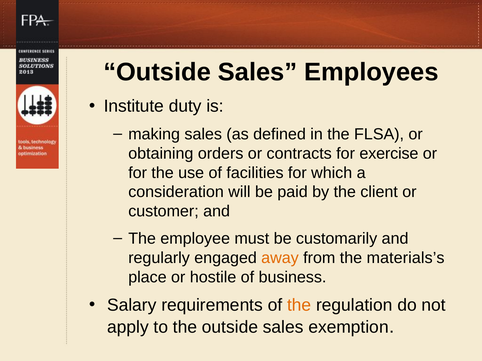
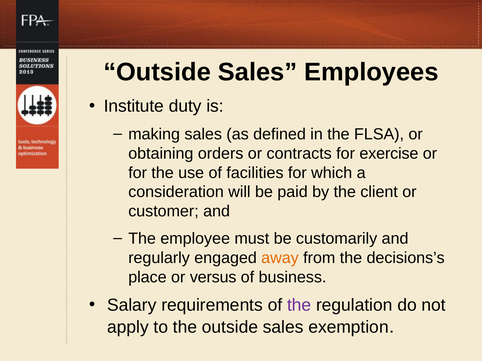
materials’s: materials’s -> decisions’s
hostile: hostile -> versus
the at (299, 305) colour: orange -> purple
